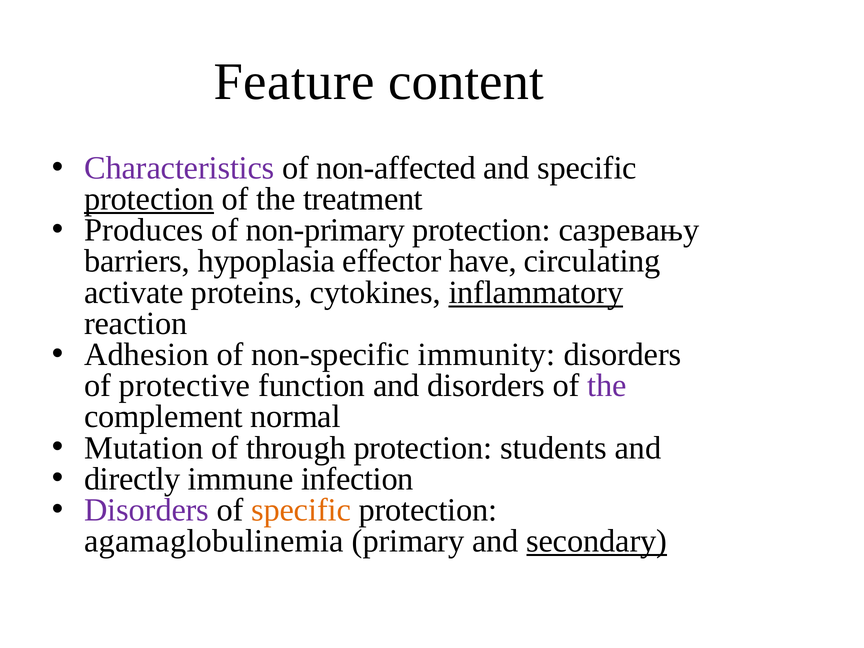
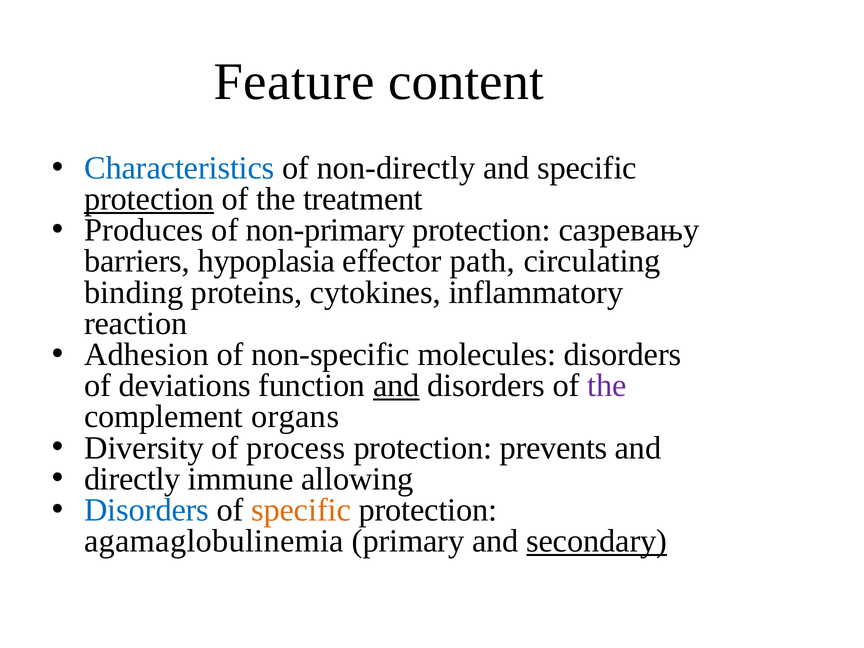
Characteristics colour: purple -> blue
non-affected: non-affected -> non-directly
have: have -> path
activate: activate -> binding
inflammatory underline: present -> none
immunity: immunity -> molecules
protective: protective -> deviations
and at (396, 386) underline: none -> present
normal: normal -> organs
Mutation: Mutation -> Diversity
through: through -> process
students: students -> prevents
infection: infection -> allowing
Disorders at (147, 510) colour: purple -> blue
